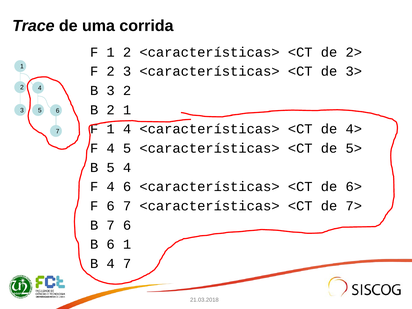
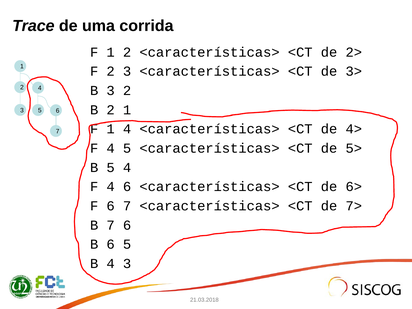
6 1: 1 -> 5
4 7: 7 -> 3
